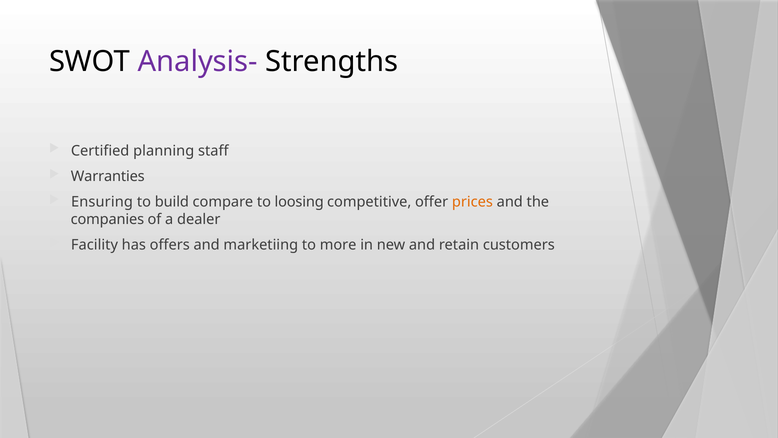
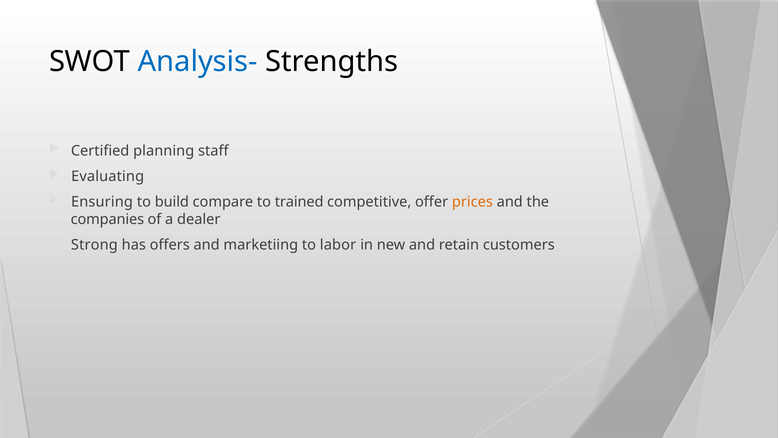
Analysis- colour: purple -> blue
Warranties: Warranties -> Evaluating
loosing: loosing -> trained
Facility: Facility -> Strong
more: more -> labor
